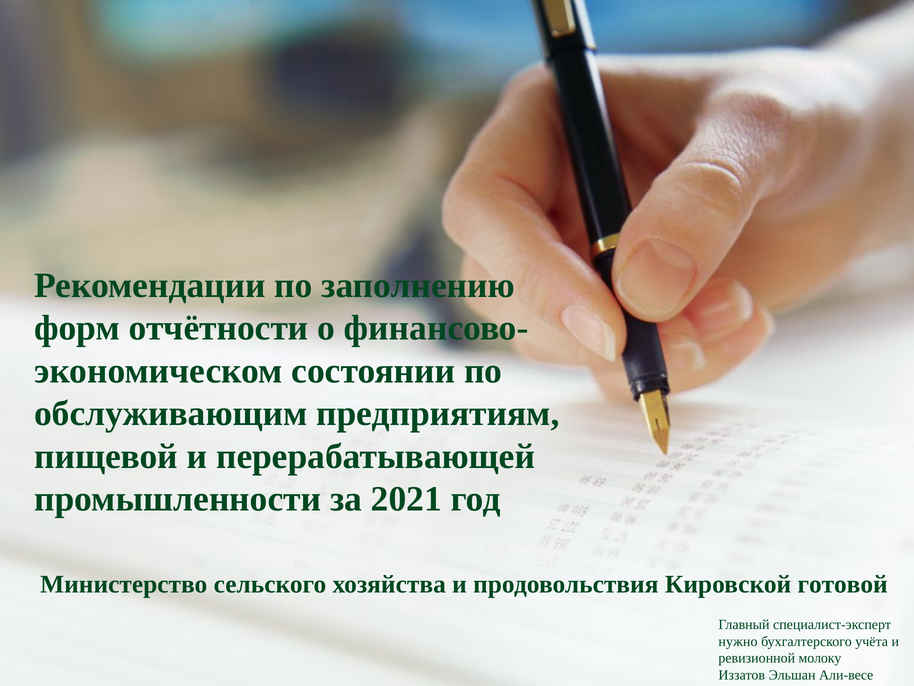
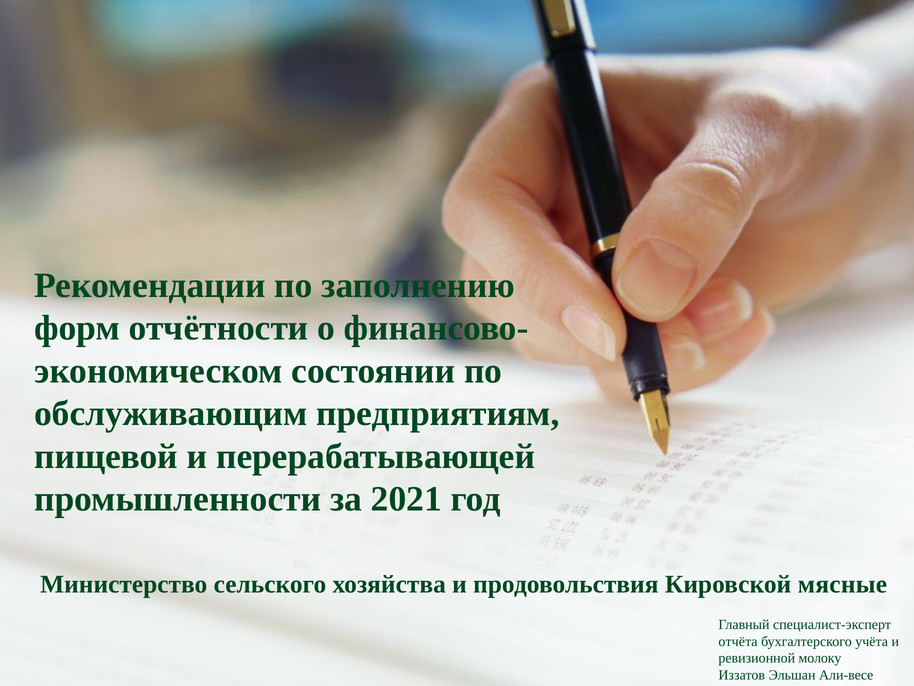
готовой: готовой -> мясные
нужно: нужно -> отчёта
